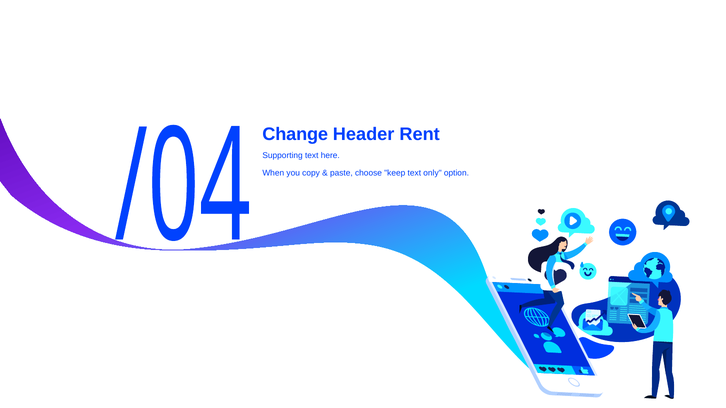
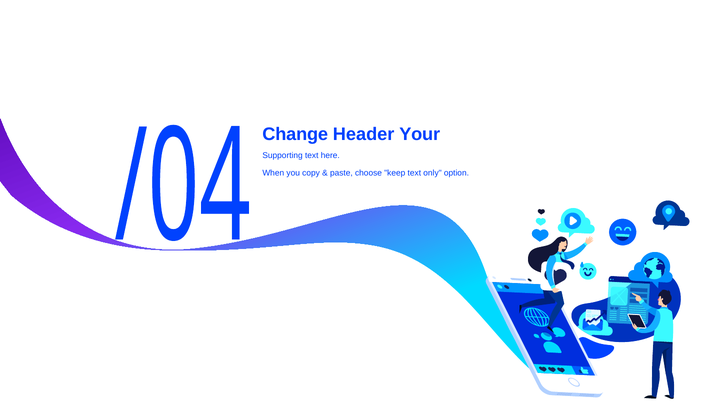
Rent: Rent -> Your
